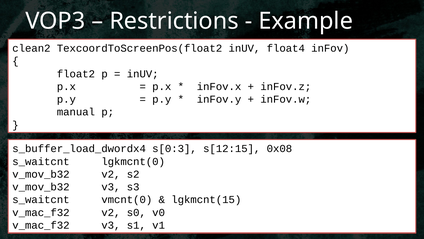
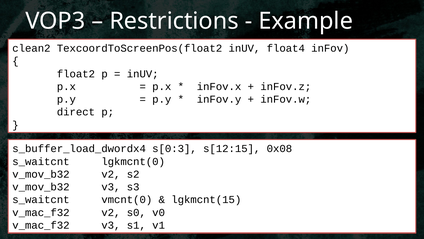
manual: manual -> direct
